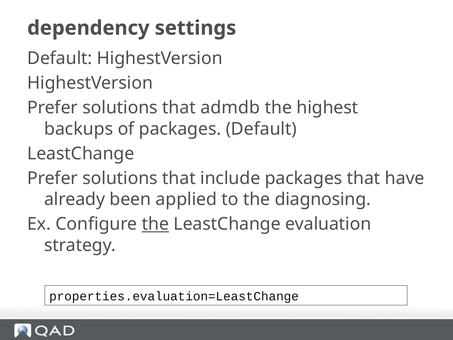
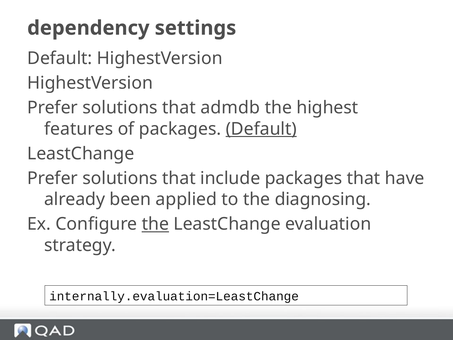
backups: backups -> features
Default at (261, 129) underline: none -> present
properties.evaluation=LeastChange: properties.evaluation=LeastChange -> internally.evaluation=LeastChange
